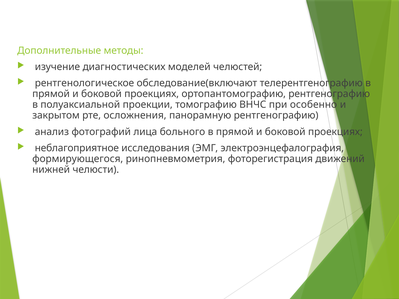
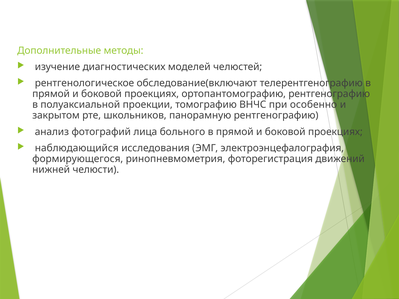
осложнения: осложнения -> школьников
неблагоприятное: неблагоприятное -> наблюдающийся
